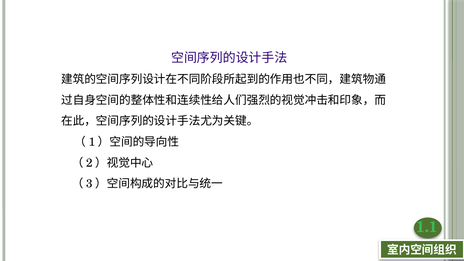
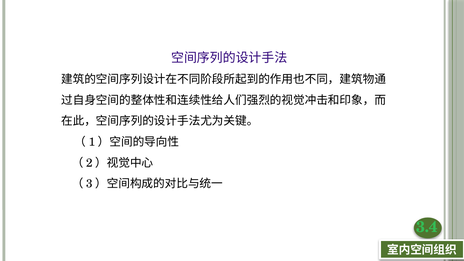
1.1: 1.1 -> 3.4
